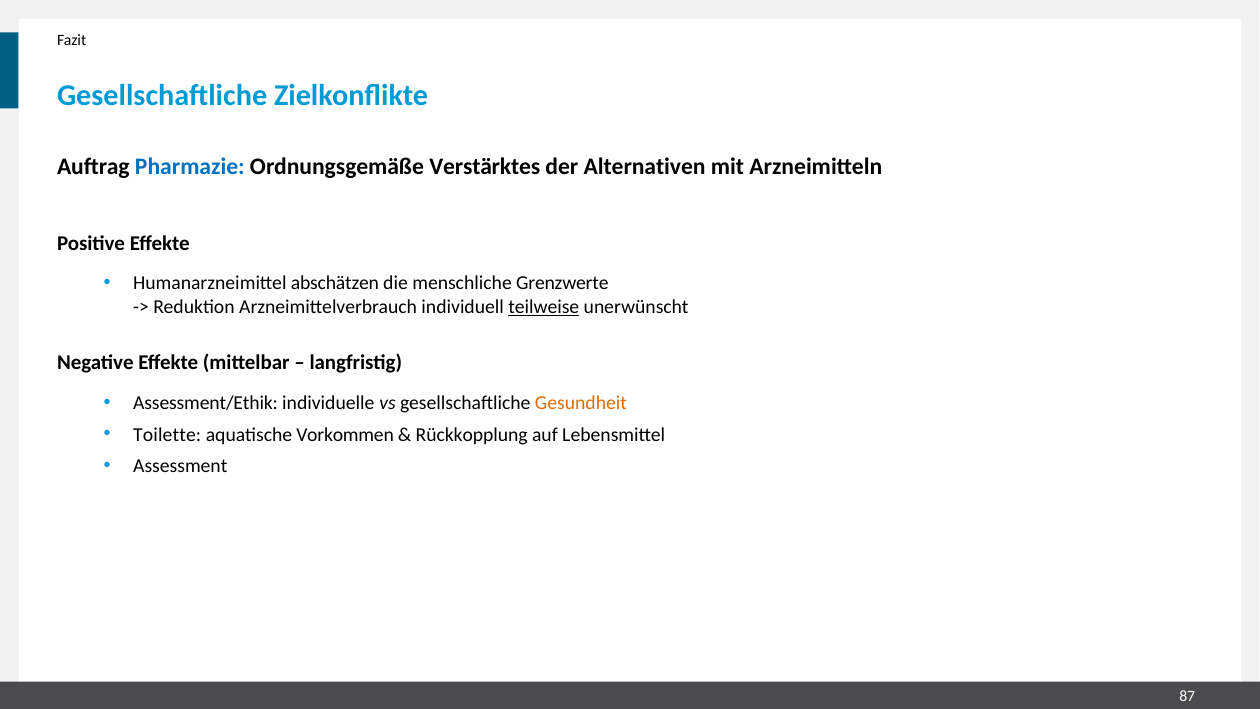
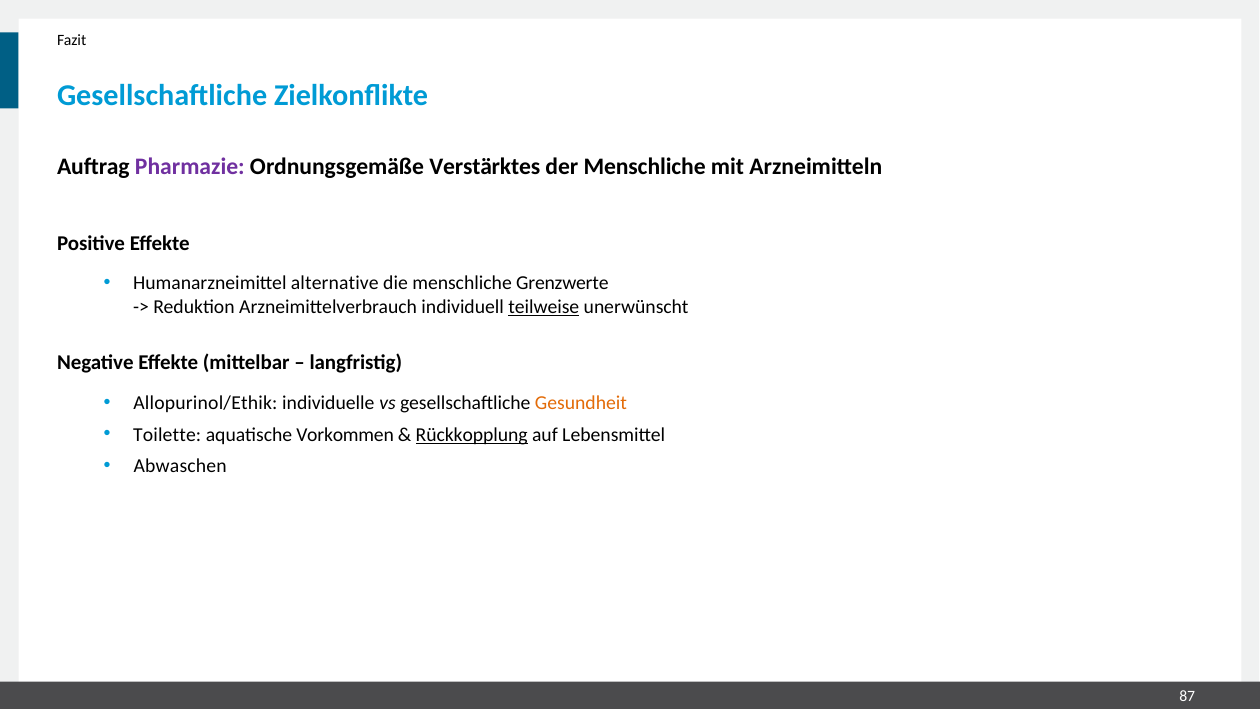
Pharmazie colour: blue -> purple
der Alternativen: Alternativen -> Menschliche
abschätzen: abschätzen -> alternative
Assessment/Ethik: Assessment/Ethik -> Allopurinol/Ethik
Rückkopplung underline: none -> present
Assessment: Assessment -> Abwaschen
